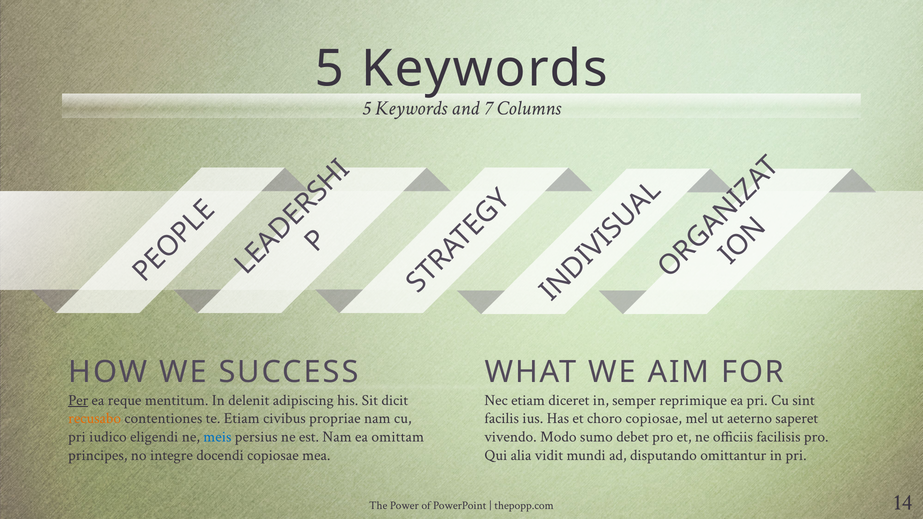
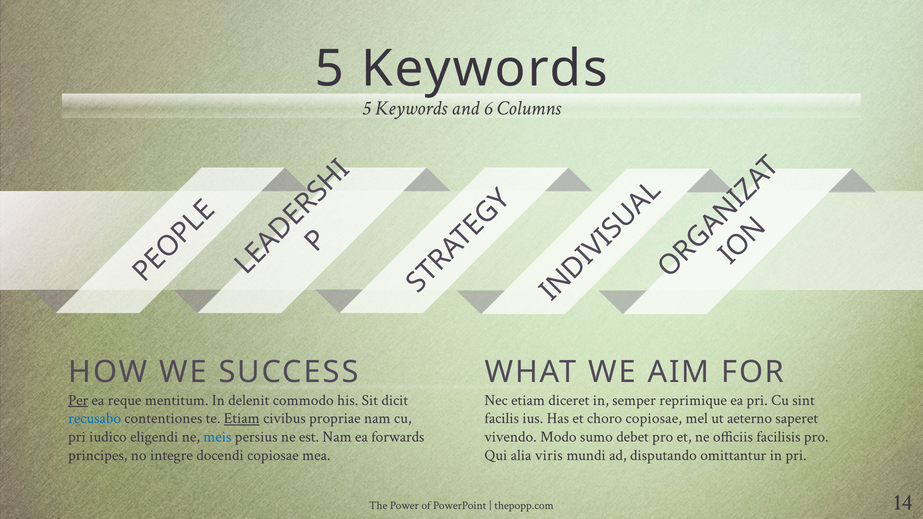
7: 7 -> 6
adipiscing: adipiscing -> commodo
recusabo colour: orange -> blue
Etiam at (242, 419) underline: none -> present
omittam: omittam -> forwards
vidit: vidit -> viris
